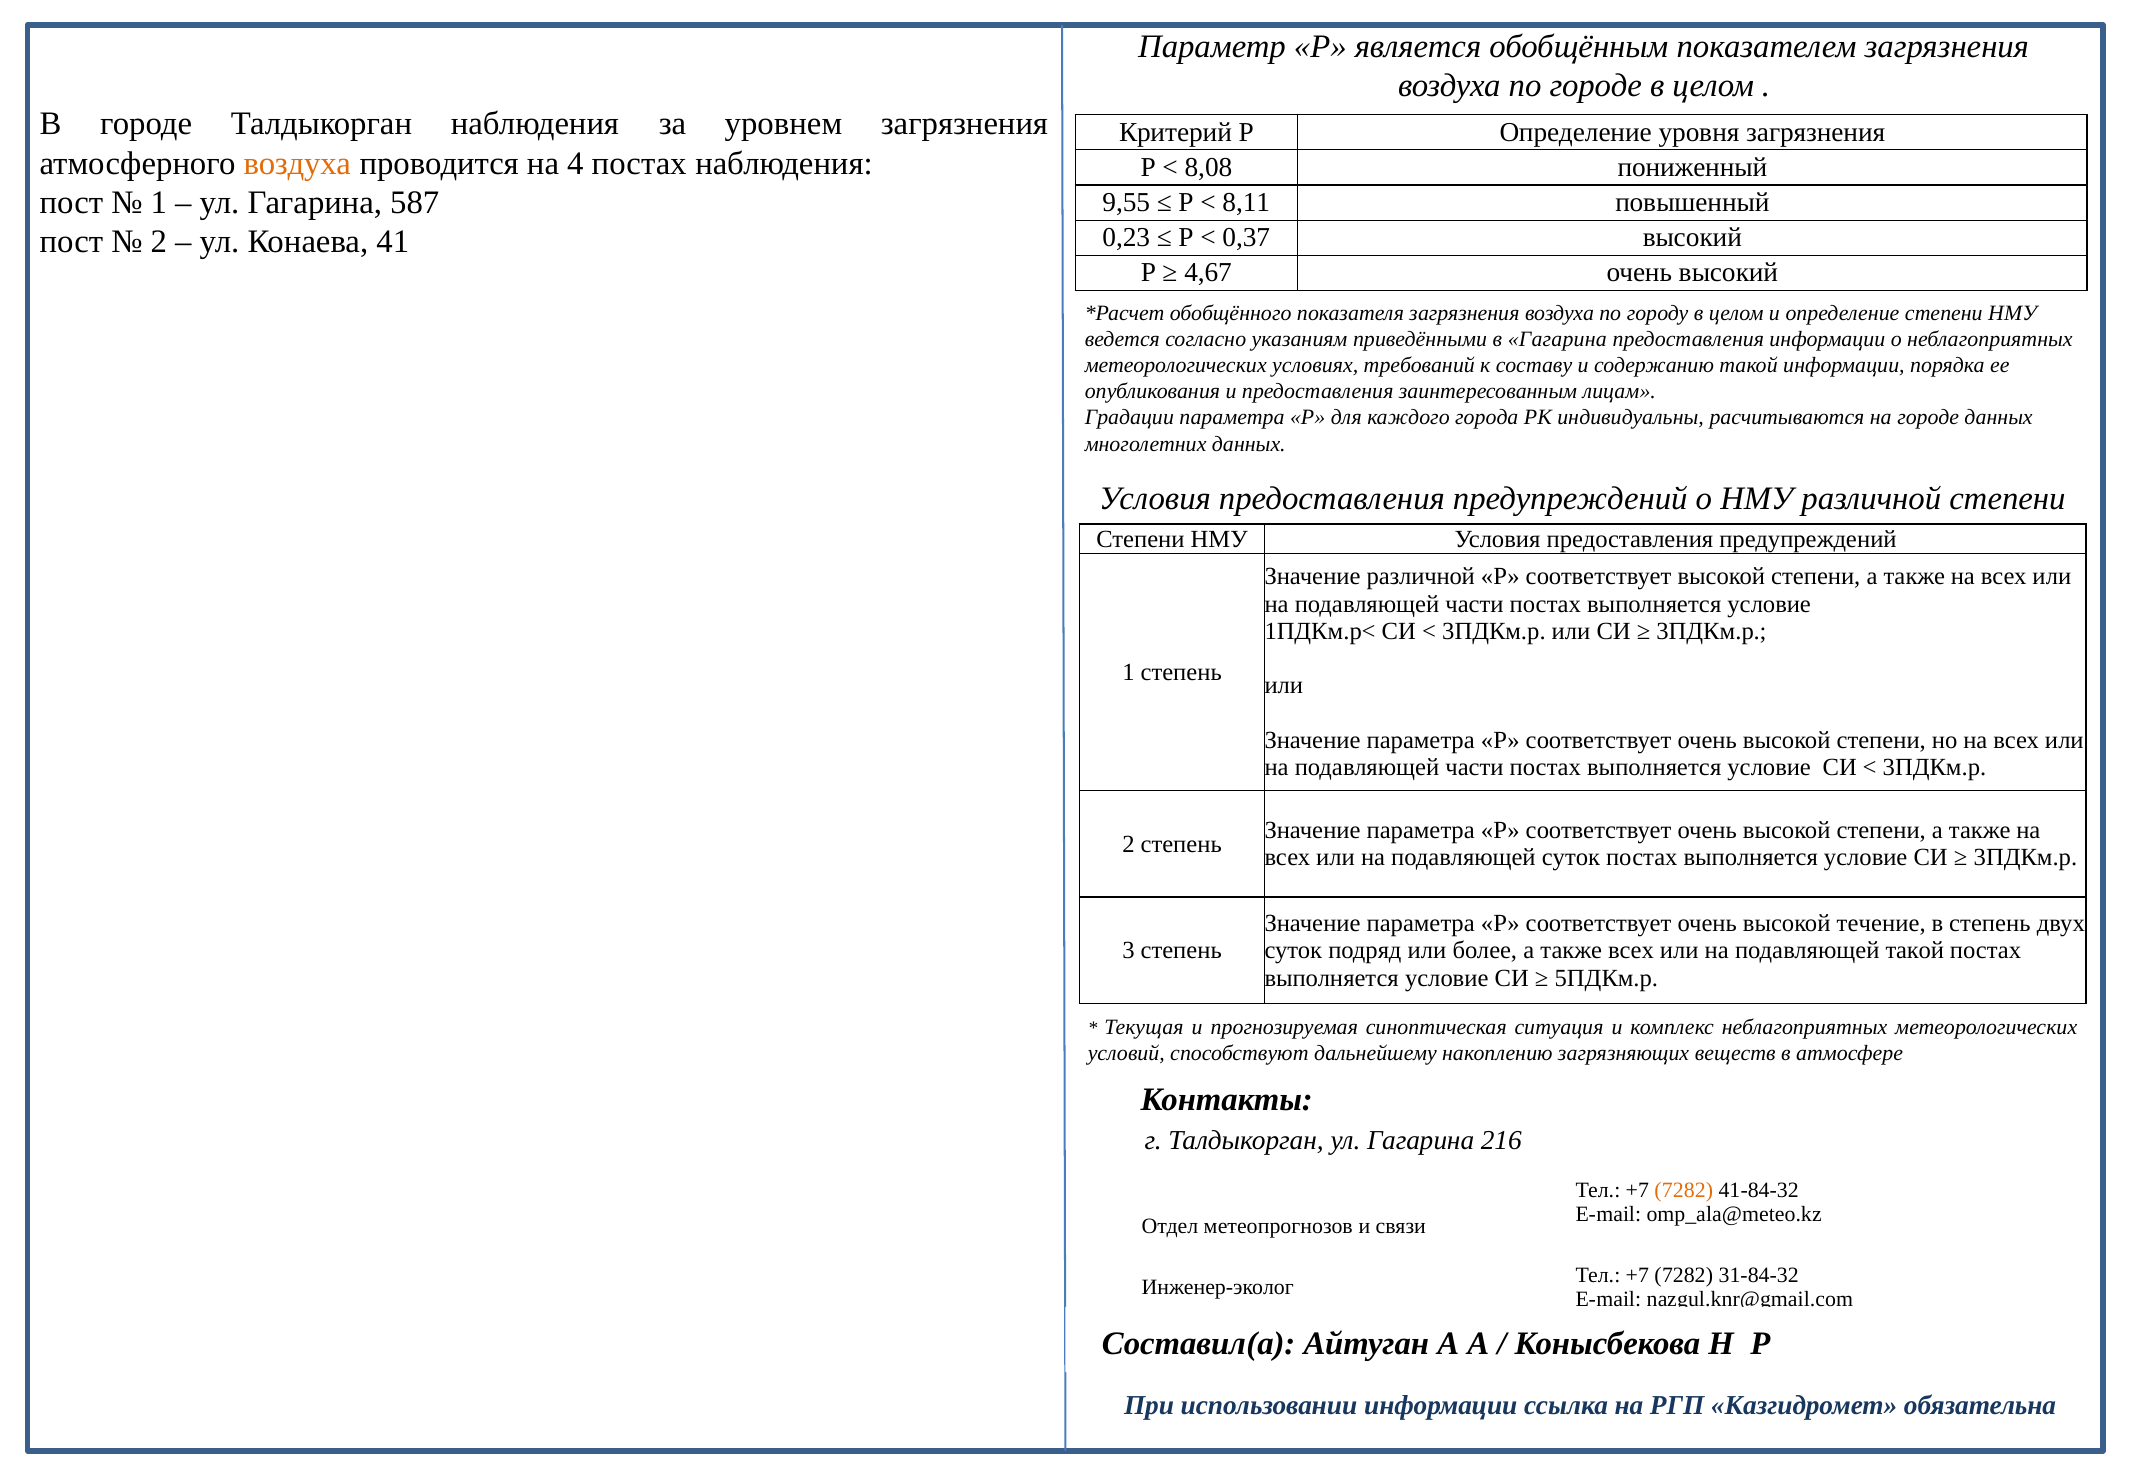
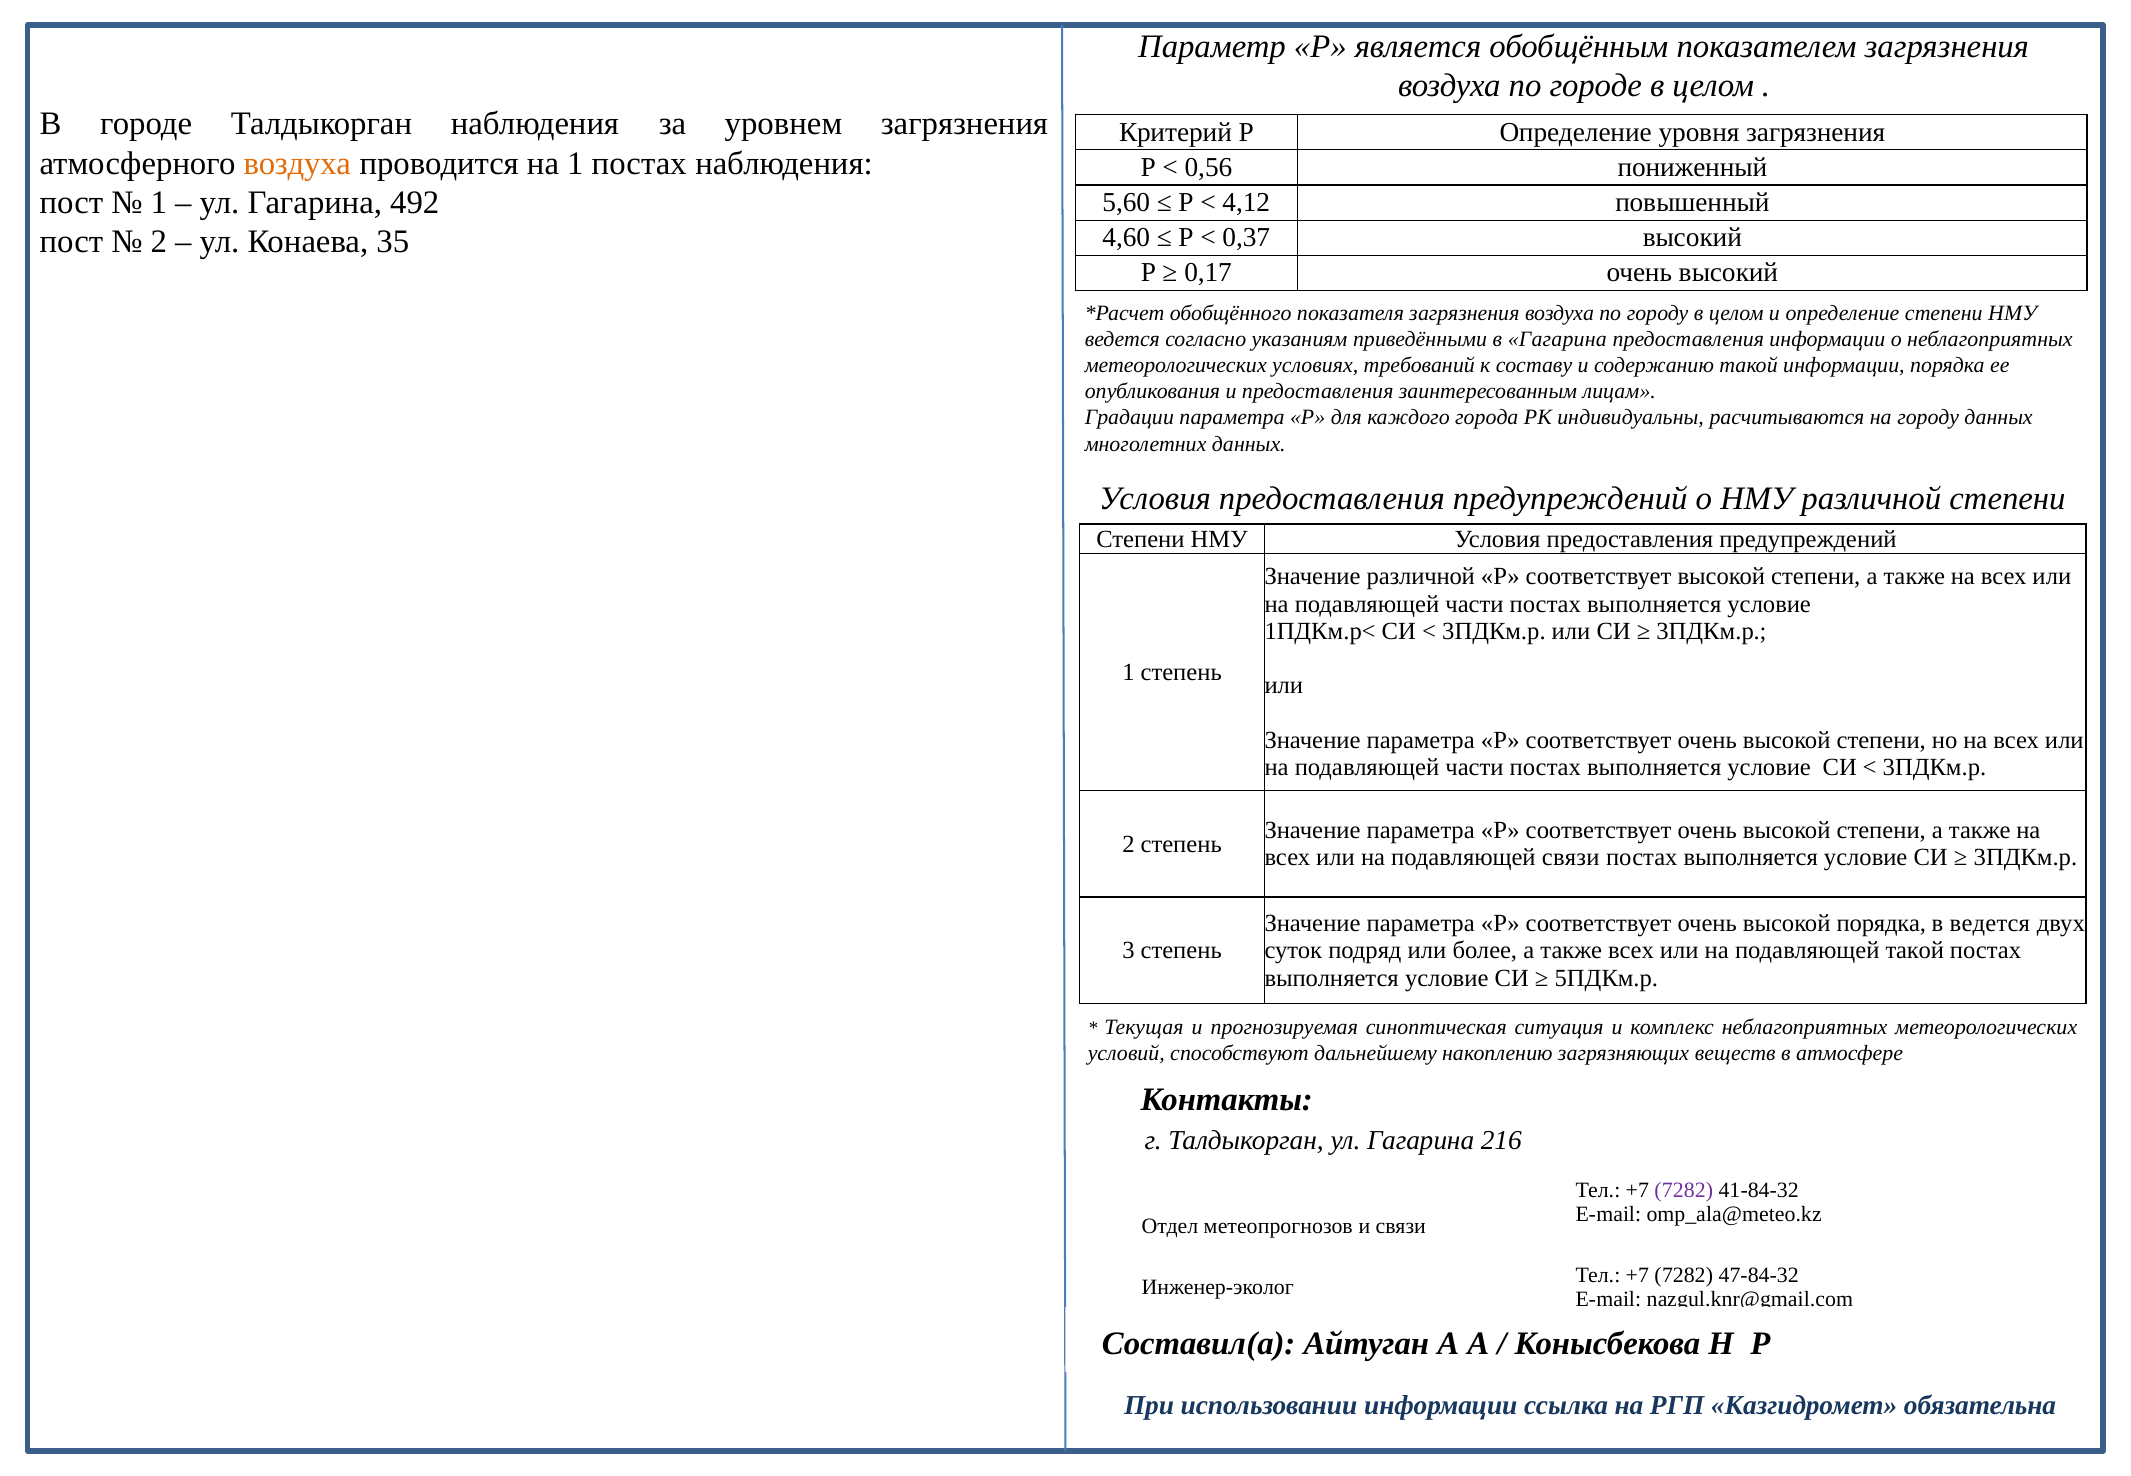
на 4: 4 -> 1
8,08: 8,08 -> 0,56
587: 587 -> 492
9,55: 9,55 -> 5,60
8,11: 8,11 -> 4,12
0,23: 0,23 -> 4,60
41: 41 -> 35
4,67: 4,67 -> 0,17
на городе: городе -> городу
подавляющей суток: суток -> связи
высокой течение: течение -> порядка
в степень: степень -> ведется
7282 at (1684, 1189) colour: orange -> purple
31-84-32: 31-84-32 -> 47-84-32
